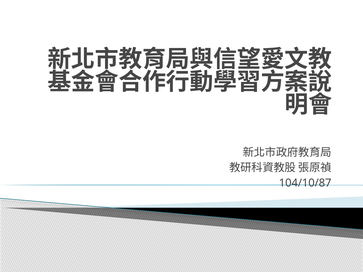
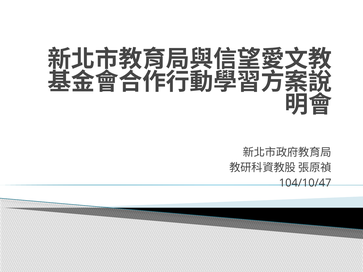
104/10/87: 104/10/87 -> 104/10/47
